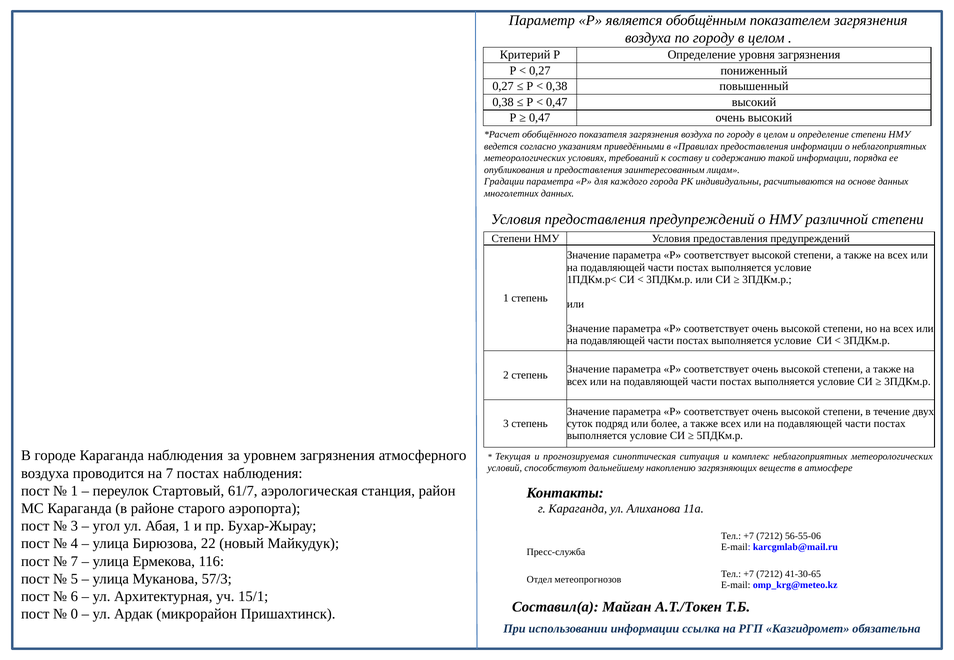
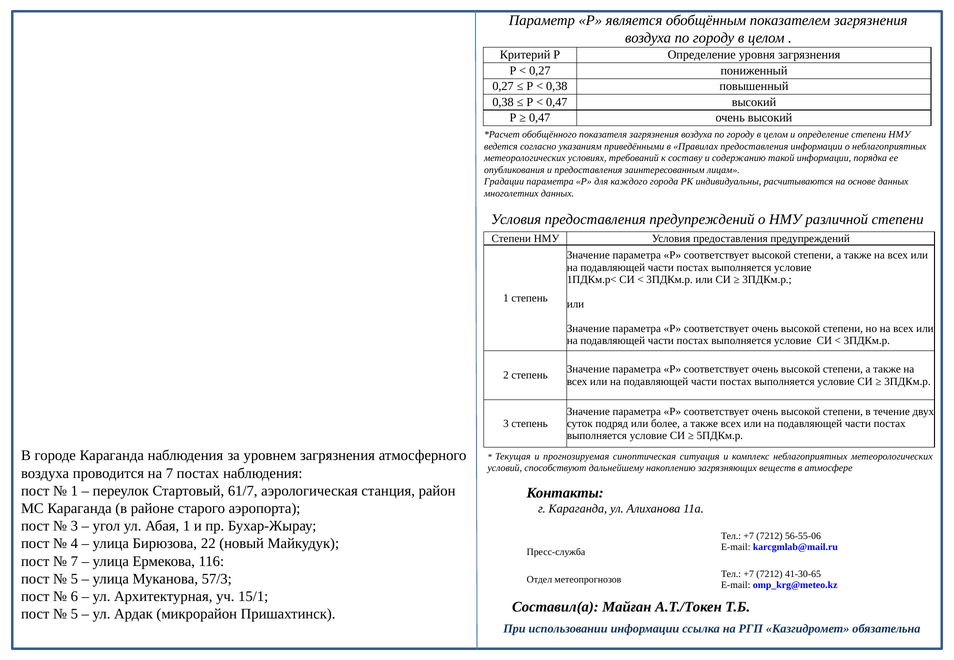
0 at (74, 614): 0 -> 5
